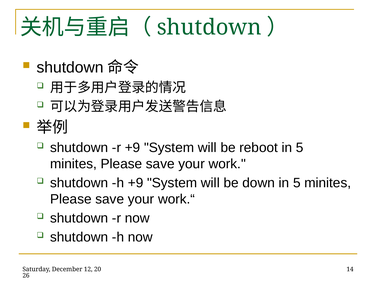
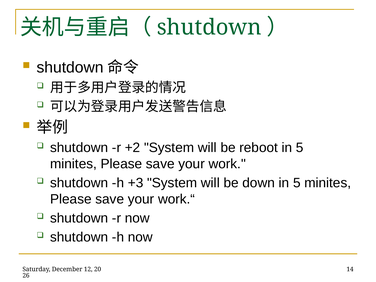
r +9: +9 -> +2
h +9: +9 -> +3
